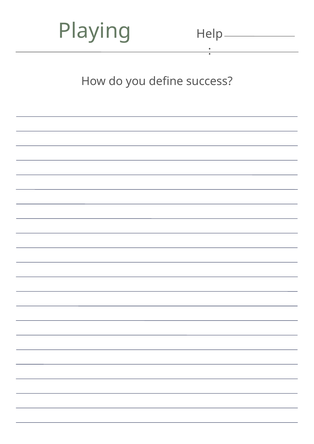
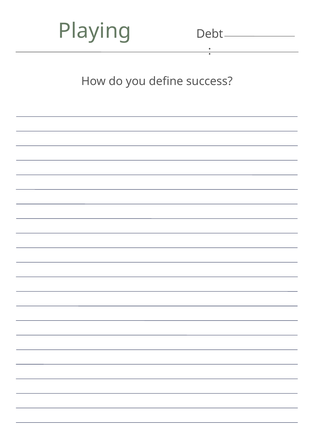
Help: Help -> Debt
